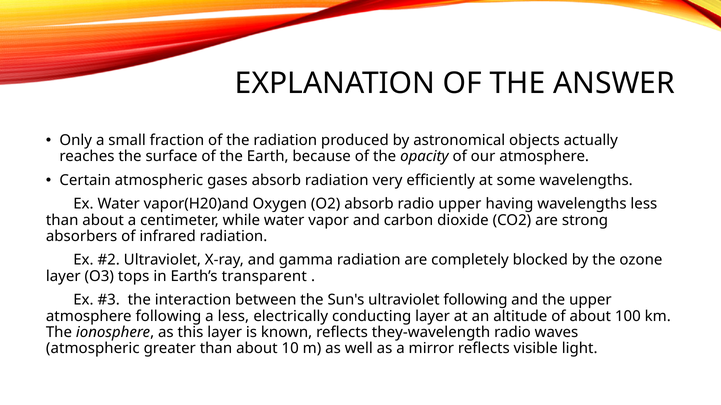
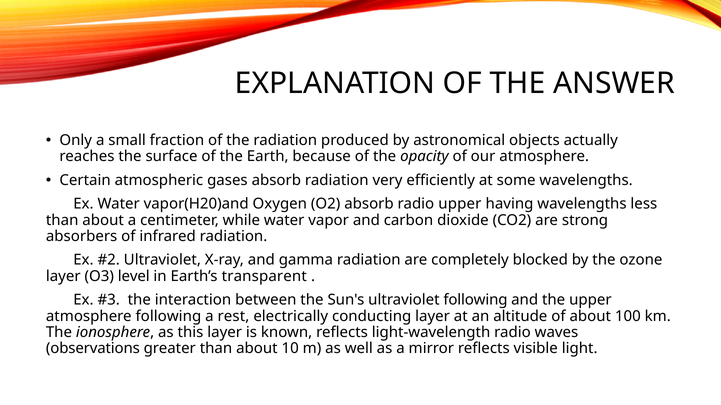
tops: tops -> level
a less: less -> rest
they-wavelength: they-wavelength -> light-wavelength
atmospheric at (93, 349): atmospheric -> observations
